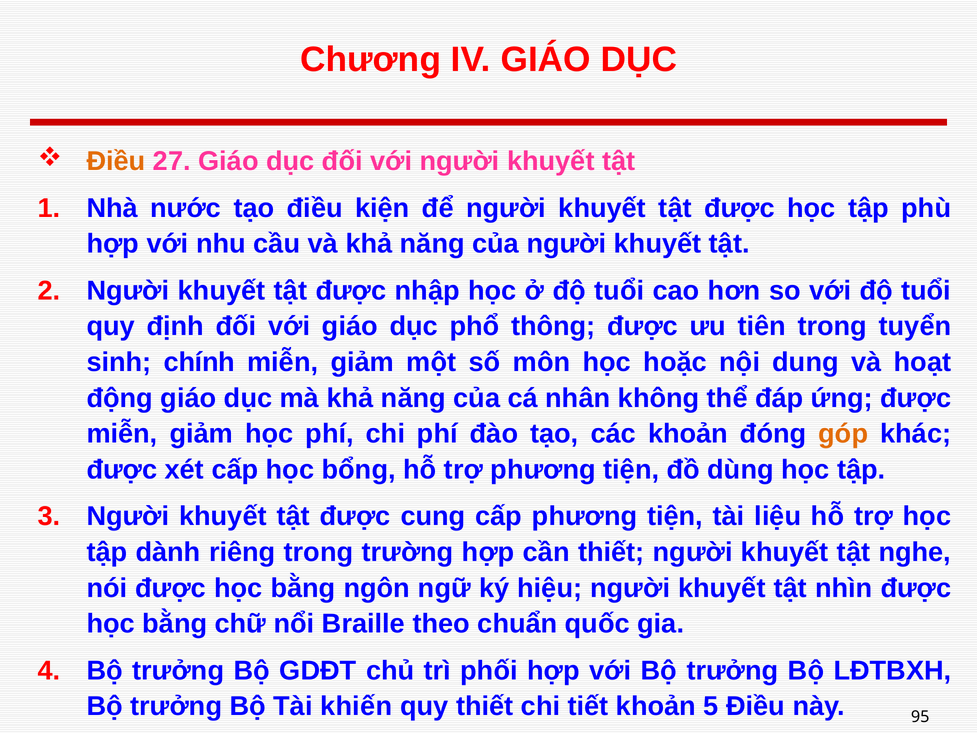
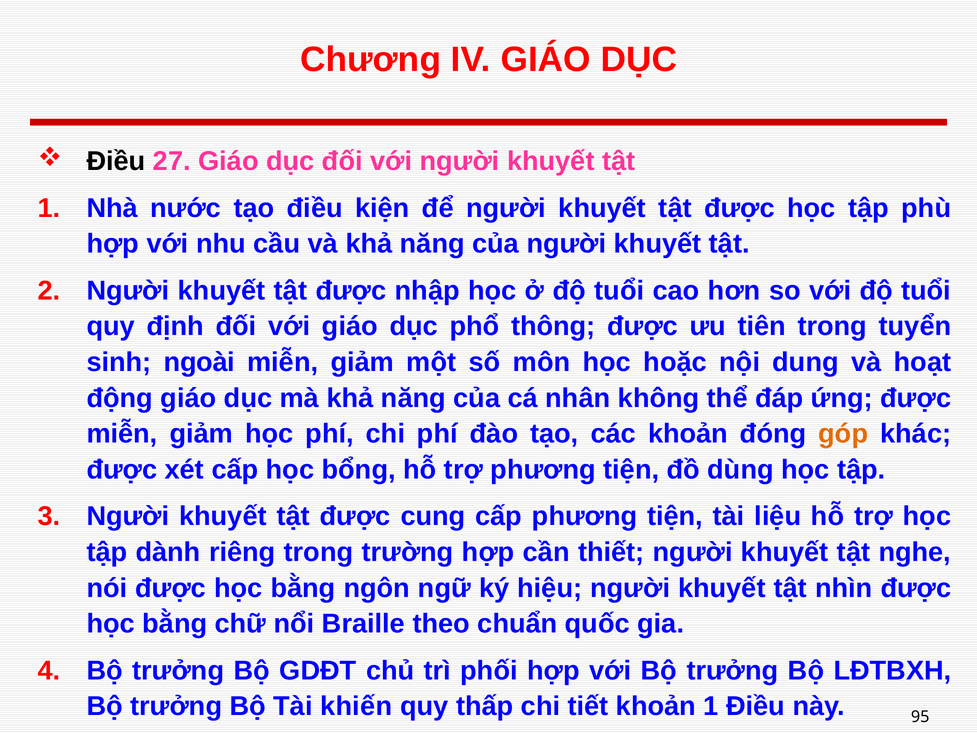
Điều at (116, 161) colour: orange -> black
chính: chính -> ngoài
quy thiết: thiết -> thấp
khoản 5: 5 -> 1
